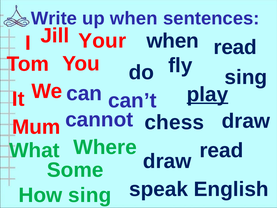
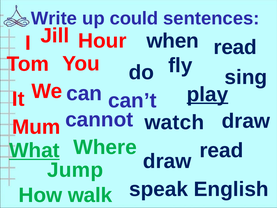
up when: when -> could
Your: Your -> Hour
chess: chess -> watch
What underline: none -> present
Some: Some -> Jump
How sing: sing -> walk
